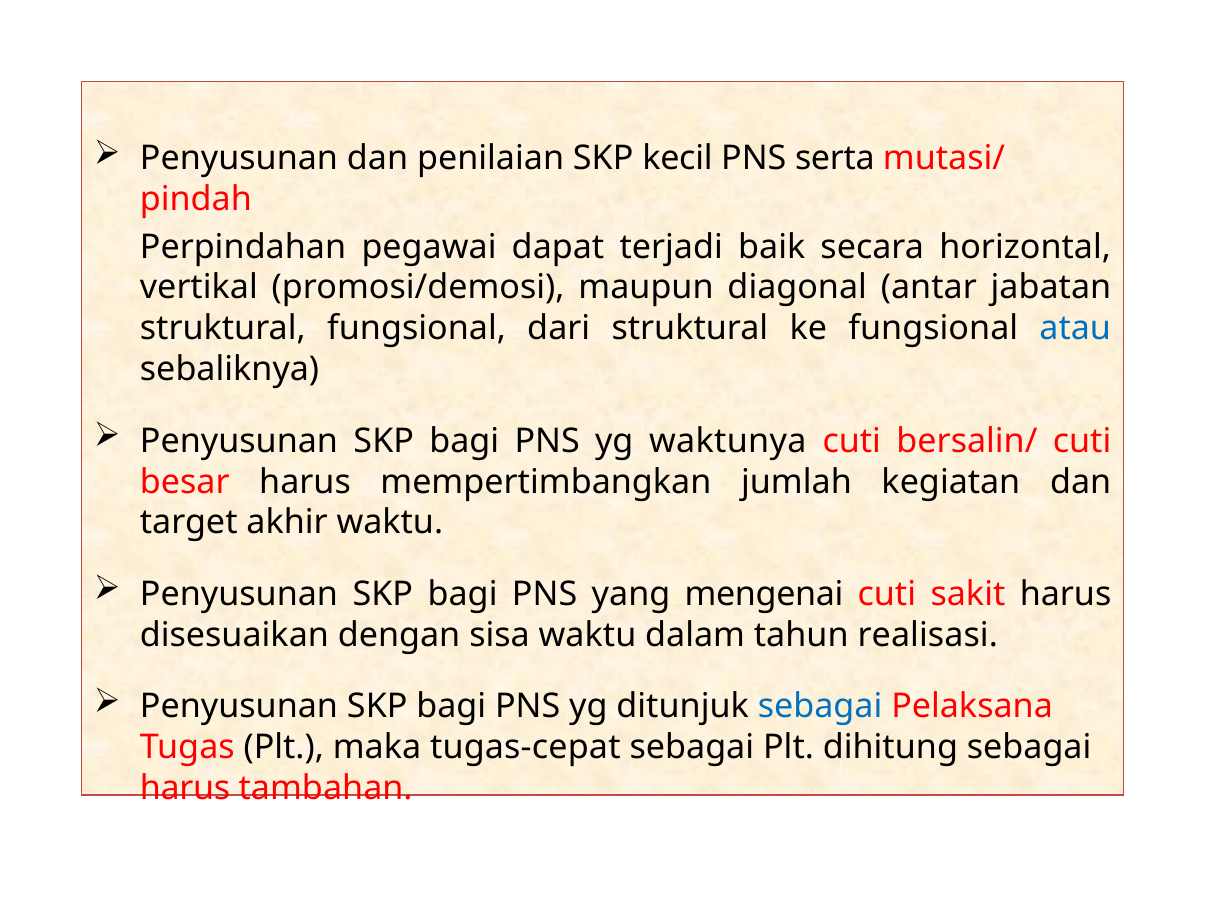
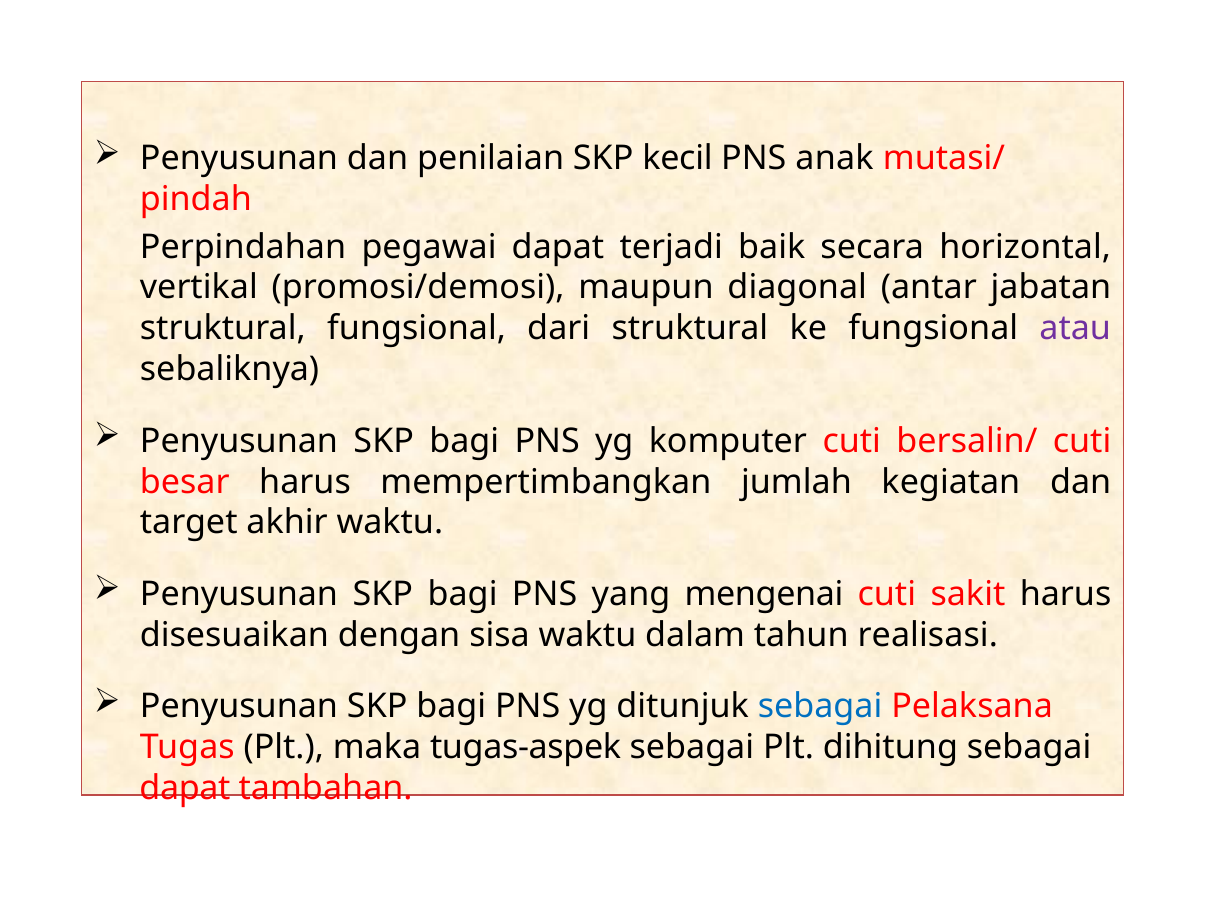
serta: serta -> anak
atau colour: blue -> purple
waktunya: waktunya -> komputer
tugas-cepat: tugas-cepat -> tugas-aspek
harus at (185, 789): harus -> dapat
